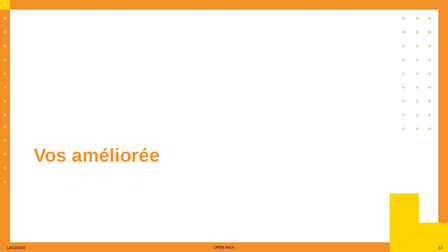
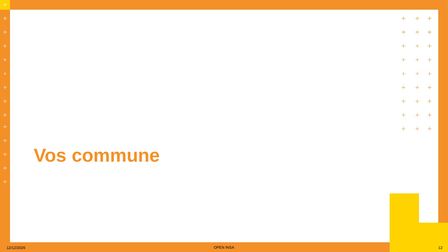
améliorée: améliorée -> commune
